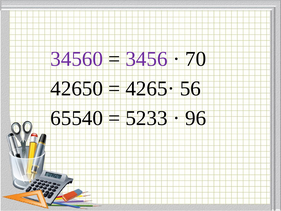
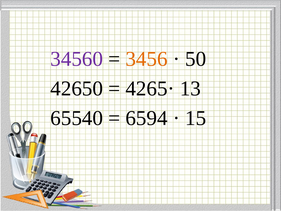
3456 colour: purple -> orange
70: 70 -> 50
56: 56 -> 13
5233: 5233 -> 6594
96: 96 -> 15
